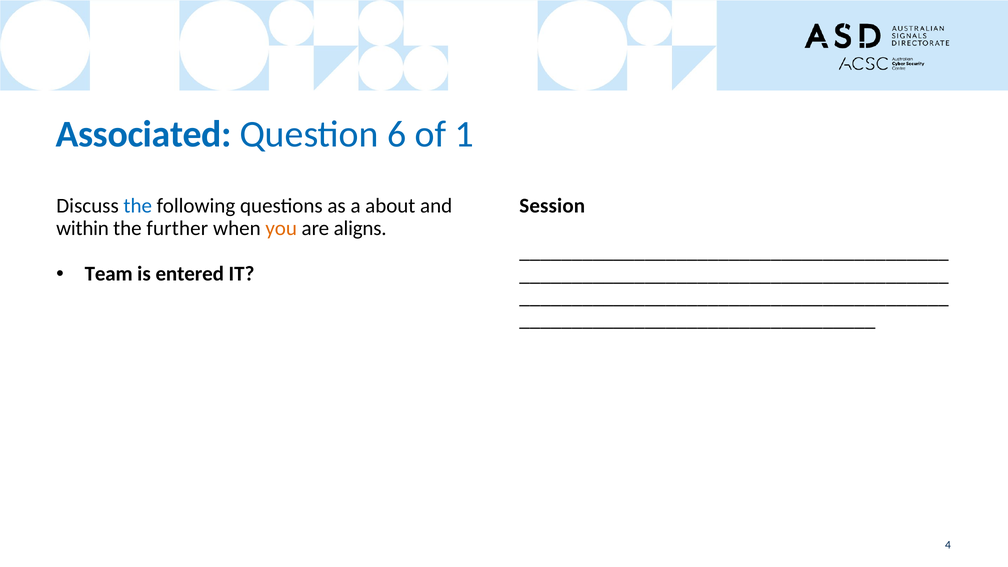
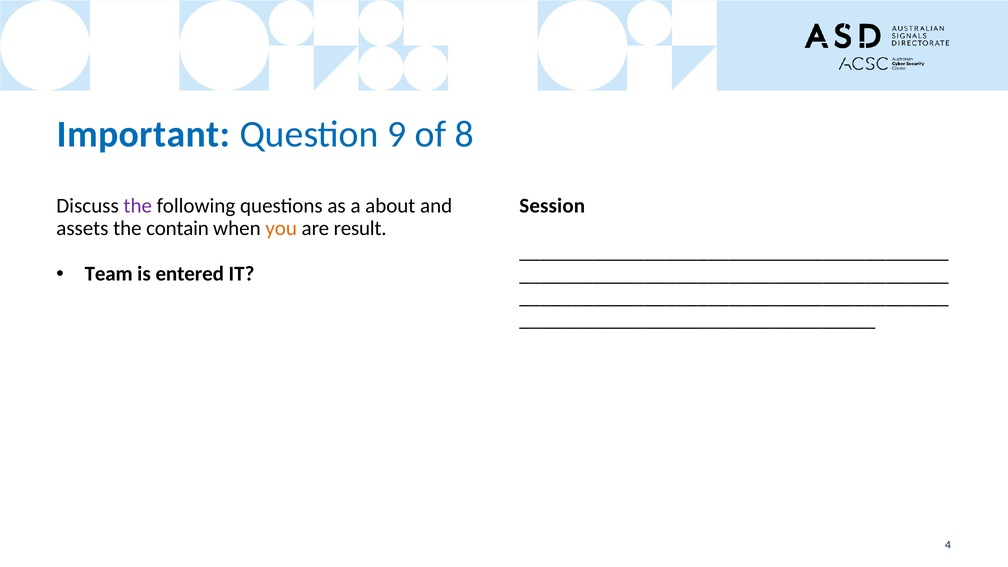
Associated: Associated -> Important
6: 6 -> 9
1: 1 -> 8
the at (138, 206) colour: blue -> purple
within: within -> assets
further: further -> contain
aligns: aligns -> result
